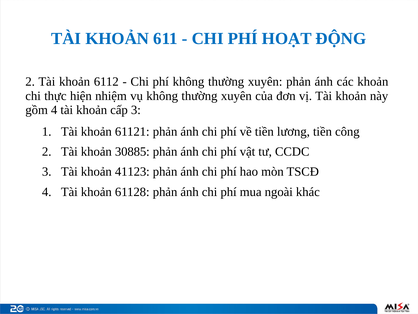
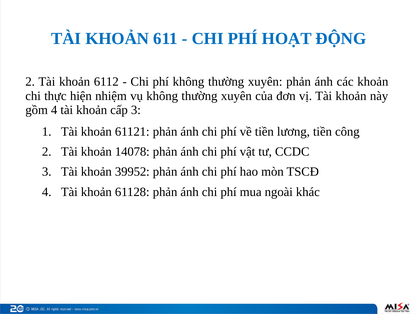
30885: 30885 -> 14078
41123: 41123 -> 39952
